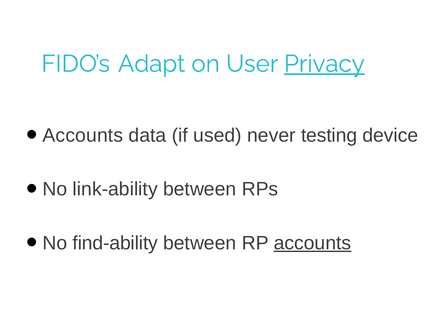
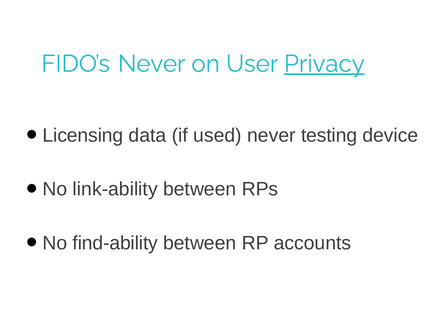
FIDO’s Adapt: Adapt -> Never
Accounts at (83, 135): Accounts -> Licensing
accounts at (312, 243) underline: present -> none
